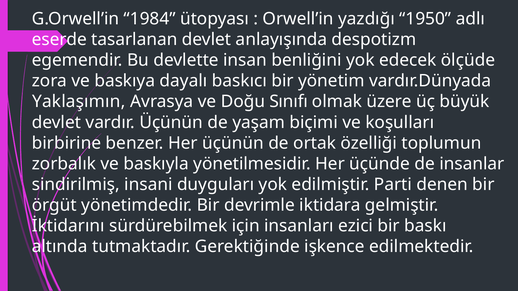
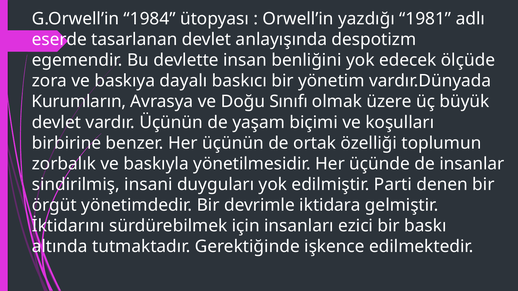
1950: 1950 -> 1981
Yaklaşımın: Yaklaşımın -> Kurumların
